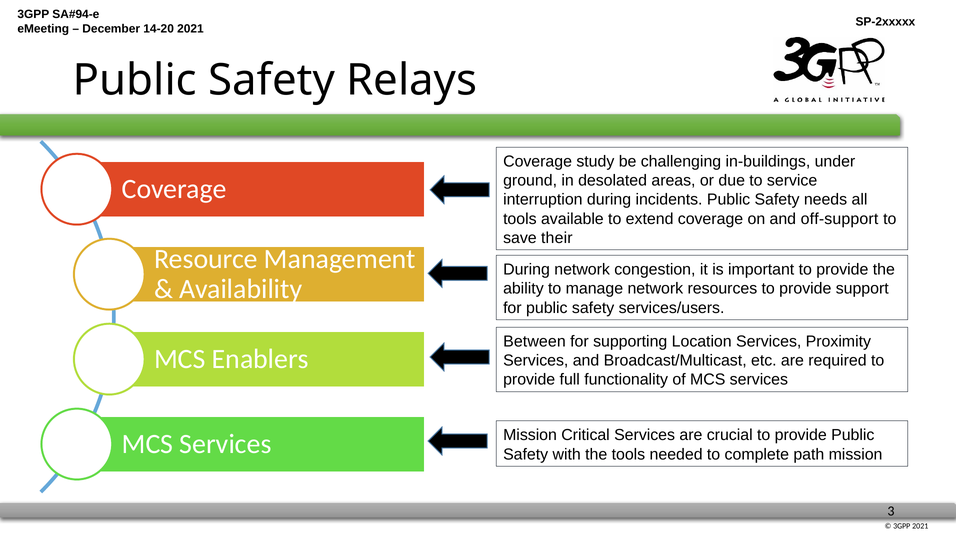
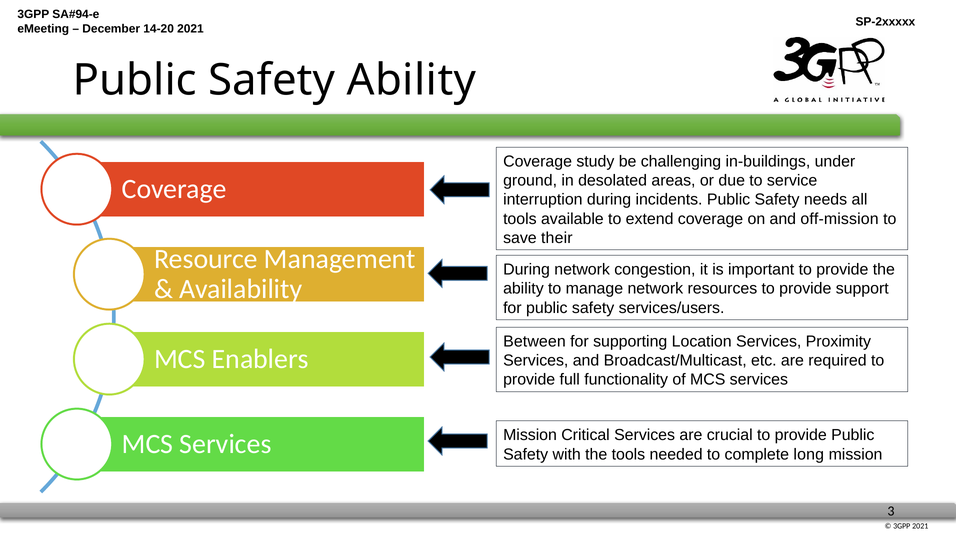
Safety Relays: Relays -> Ability
off-support: off-support -> off-mission
path: path -> long
